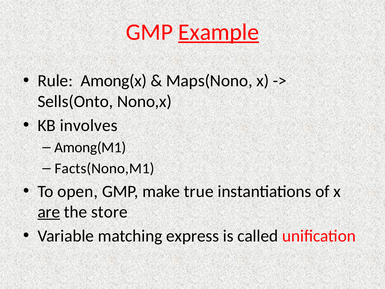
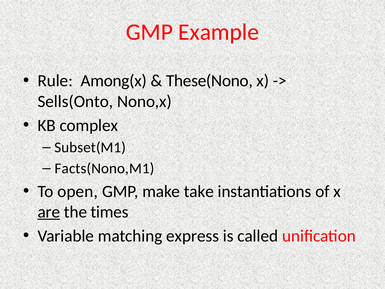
Example underline: present -> none
Maps(Nono: Maps(Nono -> These(Nono
involves: involves -> complex
Among(M1: Among(M1 -> Subset(M1
true: true -> take
store: store -> times
